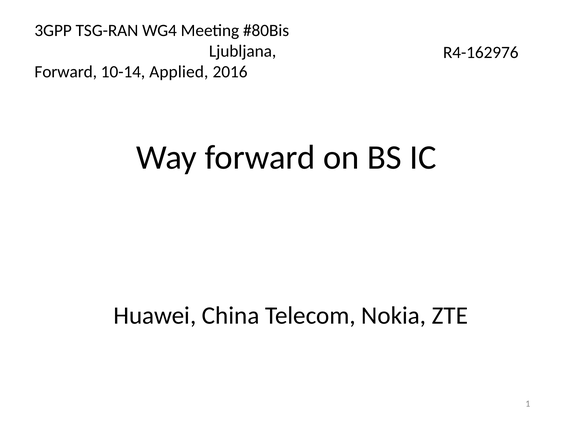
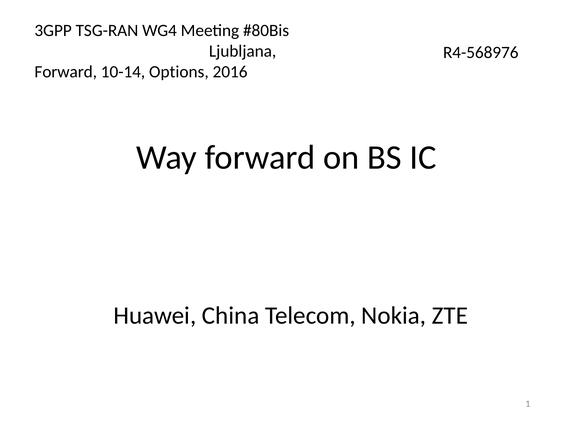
R4-162976: R4-162976 -> R4-568976
Applied: Applied -> Options
